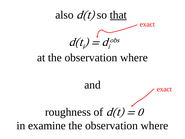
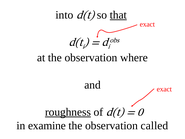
also: also -> into
roughness underline: none -> present
where at (154, 125): where -> called
